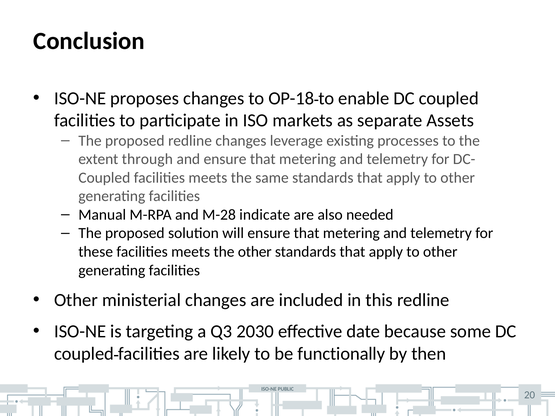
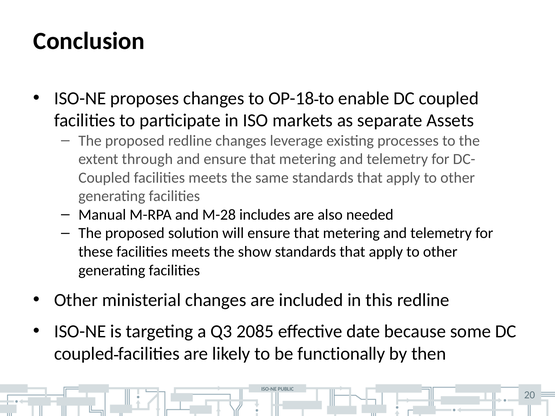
indicate: indicate -> includes
the other: other -> show
2030: 2030 -> 2085
